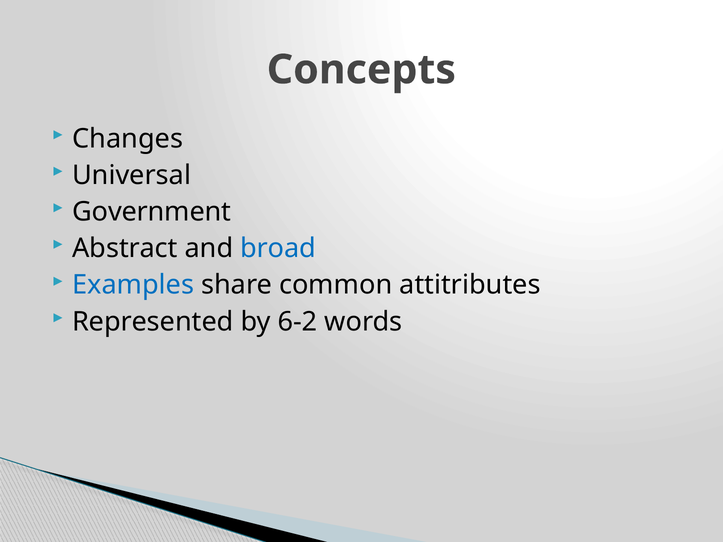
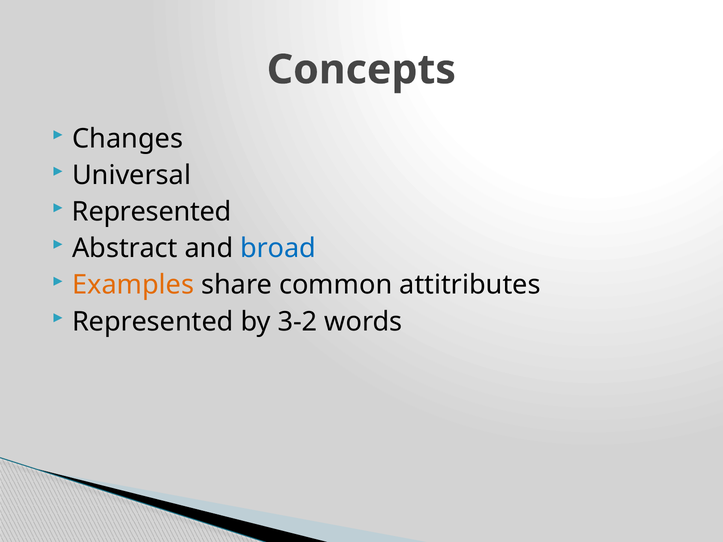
Government at (152, 212): Government -> Represented
Examples colour: blue -> orange
6-2: 6-2 -> 3-2
